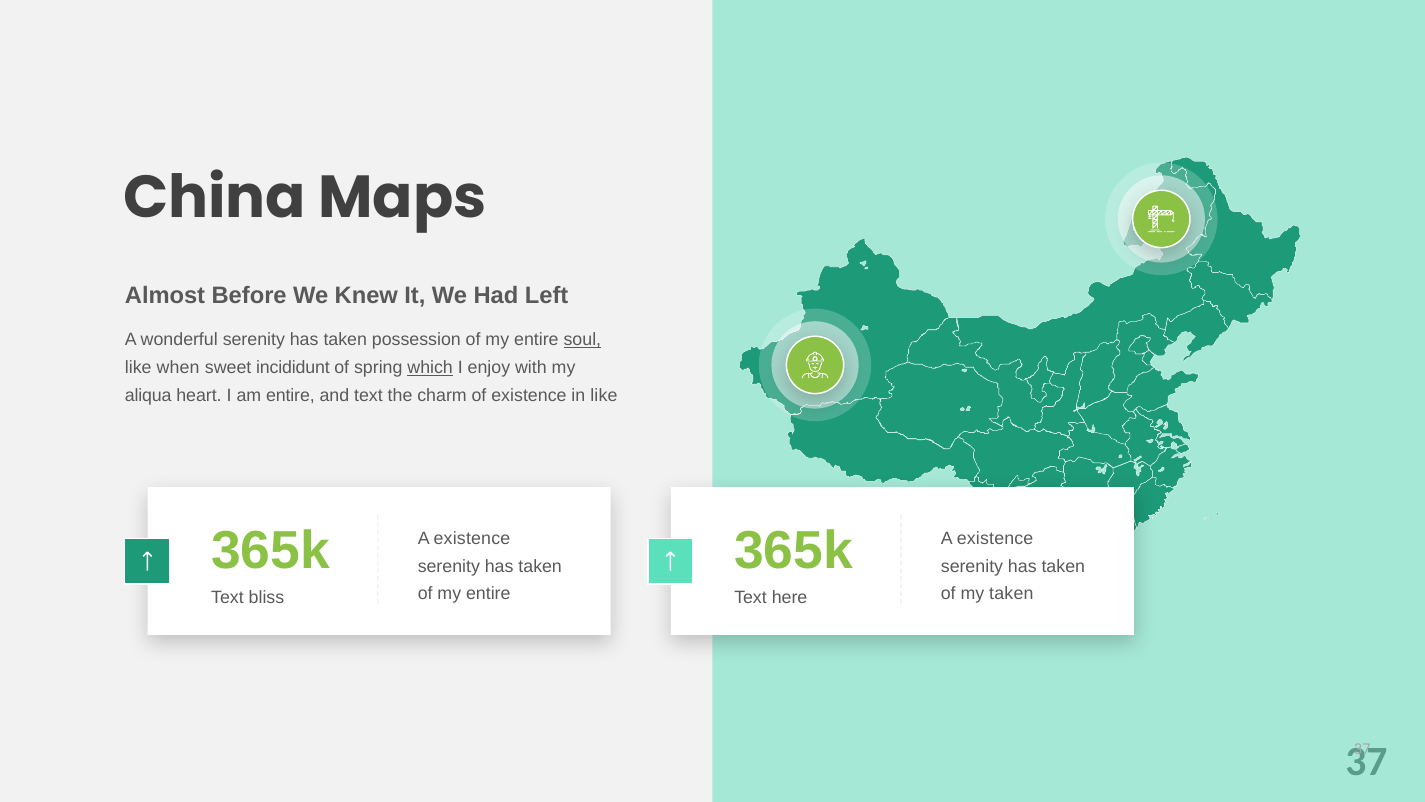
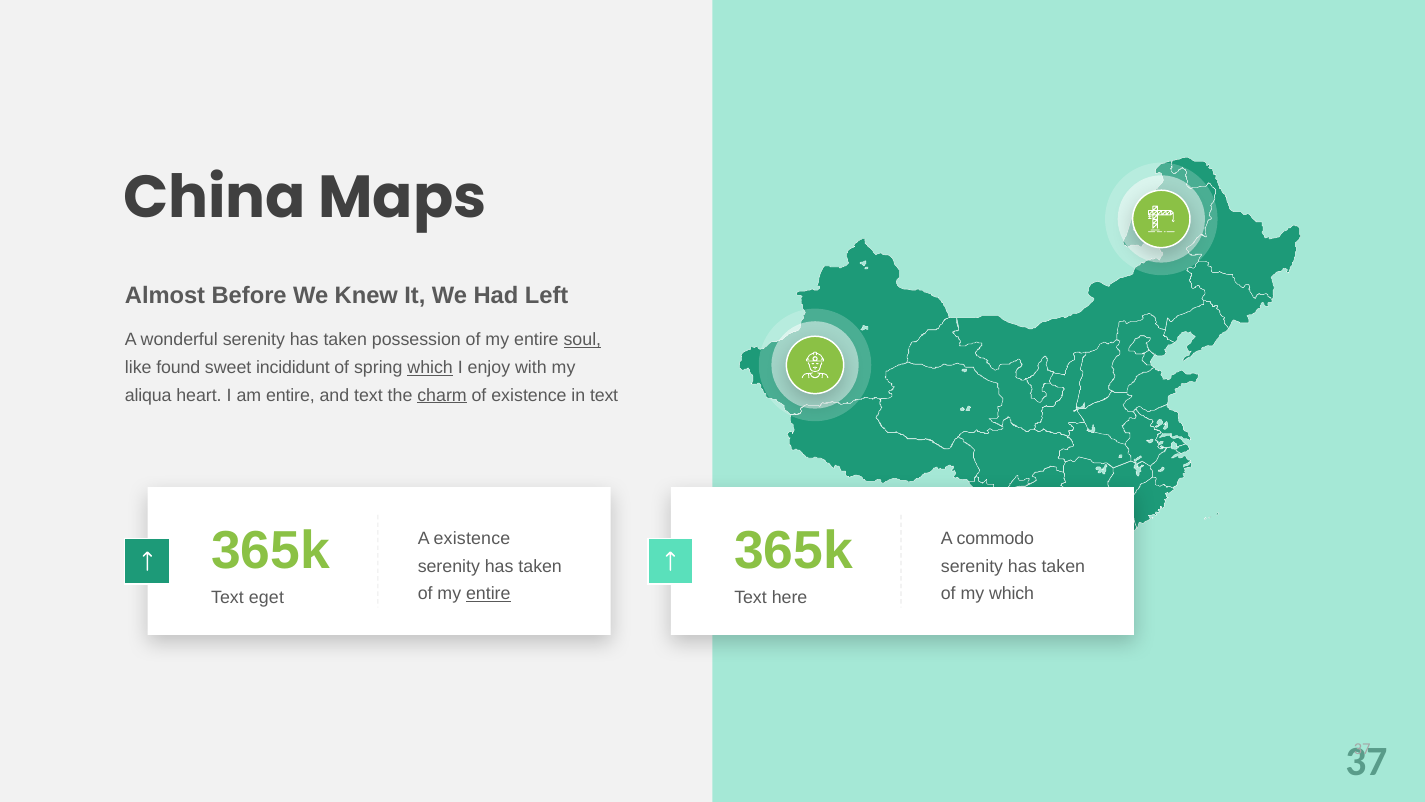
when: when -> found
charm underline: none -> present
in like: like -> text
existence at (995, 538): existence -> commodo
entire at (488, 594) underline: none -> present
my taken: taken -> which
bliss: bliss -> eget
